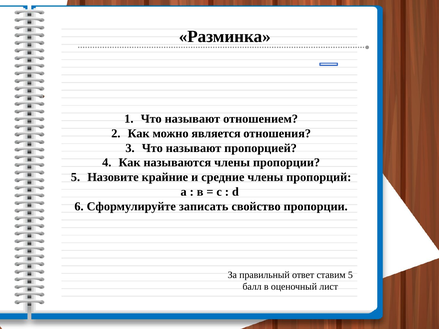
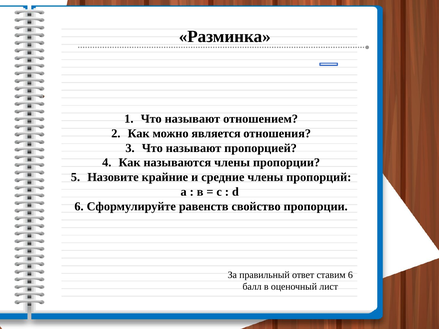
записать: записать -> равенств
ставим 5: 5 -> 6
